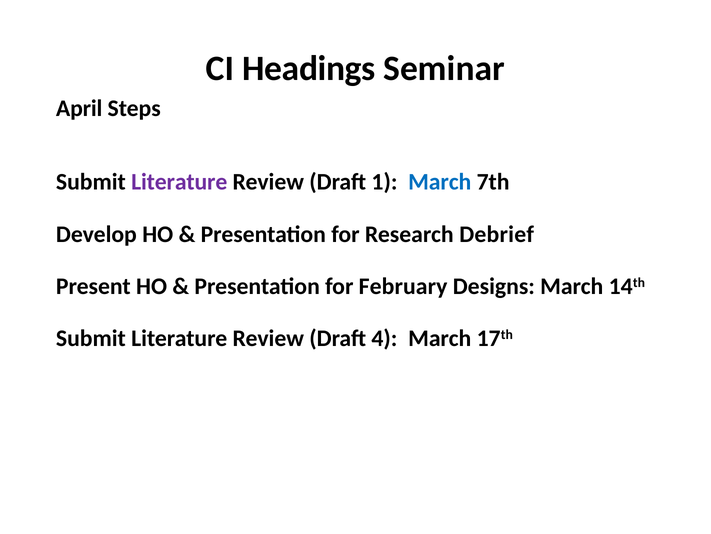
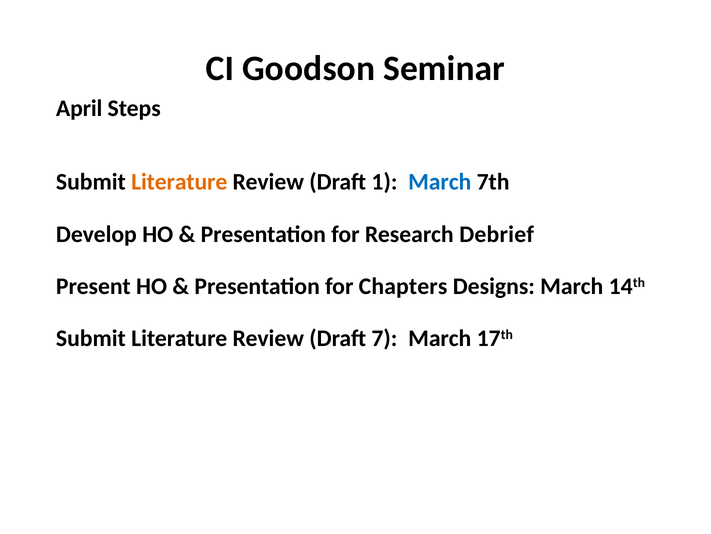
Headings: Headings -> Goodson
Literature at (179, 182) colour: purple -> orange
February: February -> Chapters
4: 4 -> 7
